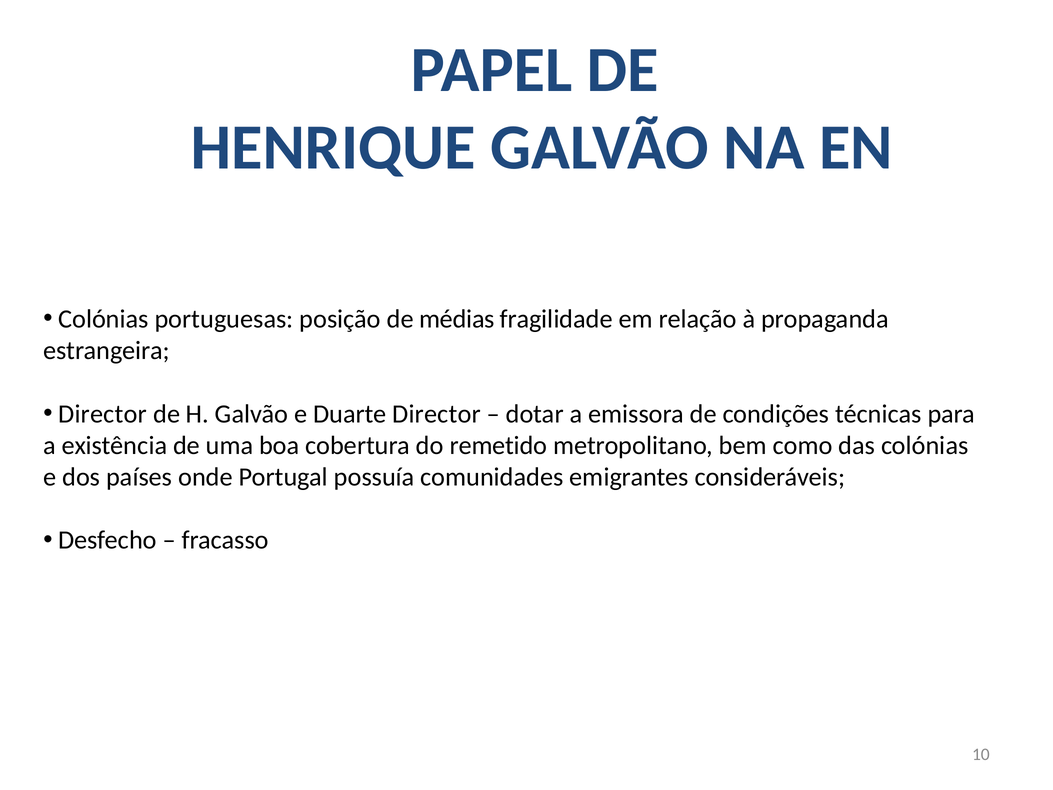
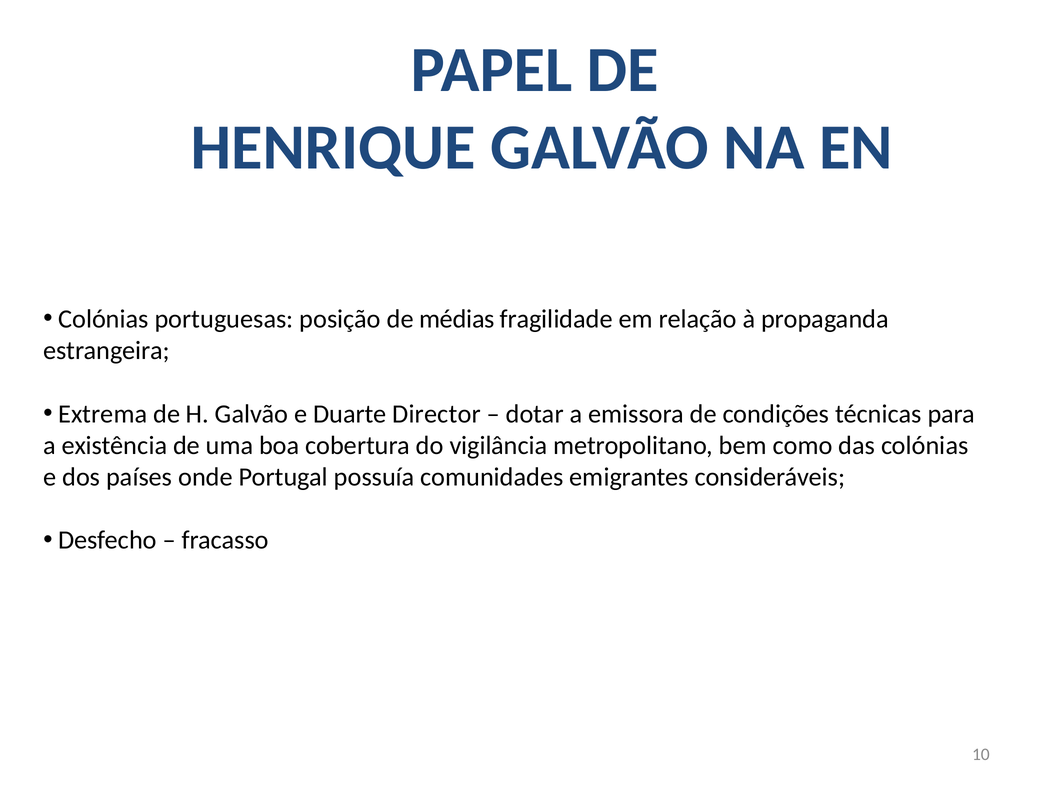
Director at (103, 414): Director -> Extrema
remetido: remetido -> vigilância
